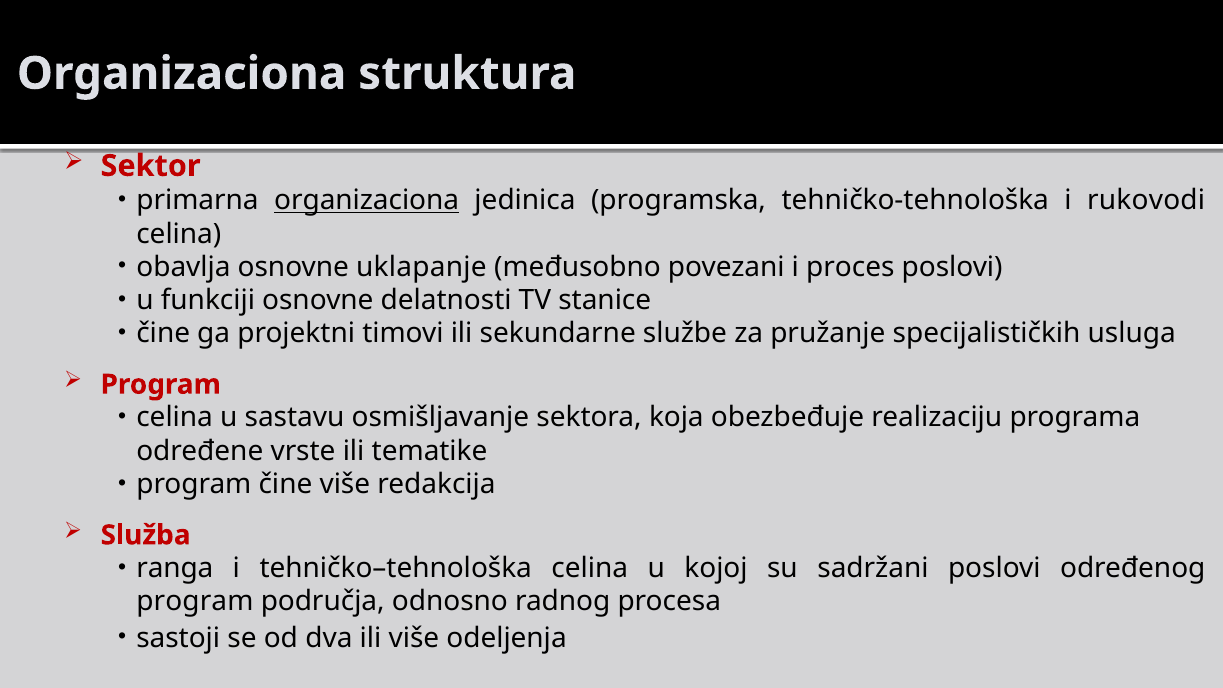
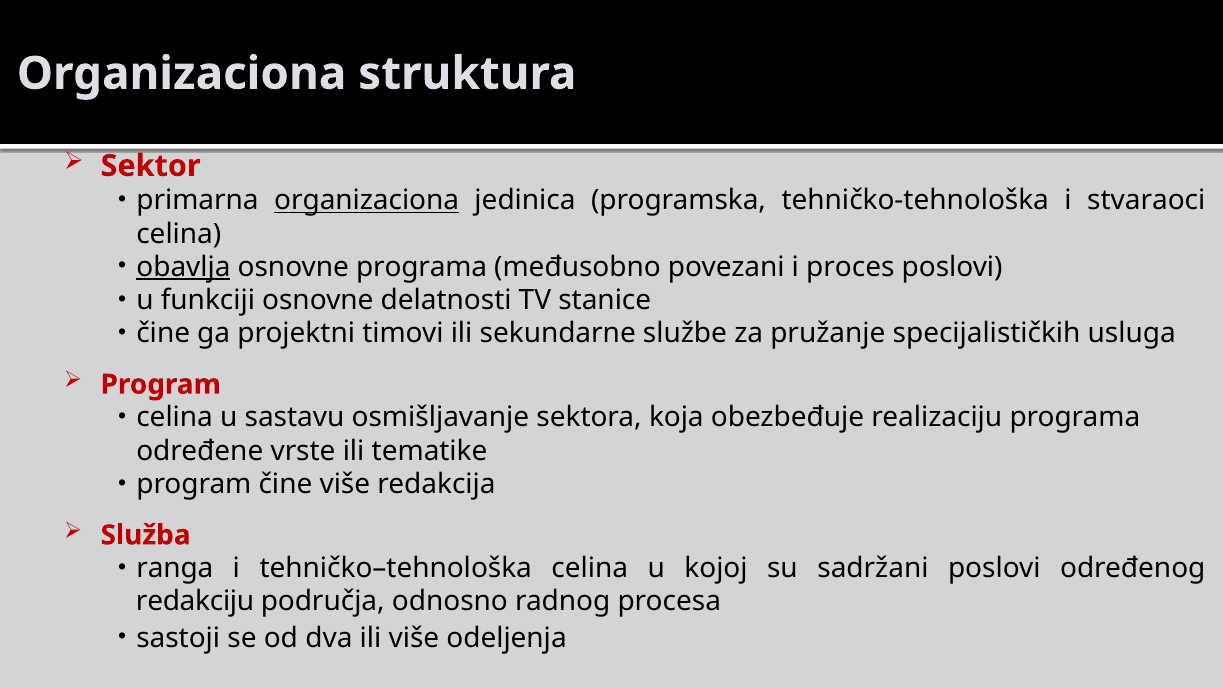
rukovodi: rukovodi -> stvaraoci
obavlja underline: none -> present
osnovne uklapanje: uklapanje -> programa
program at (195, 602): program -> redakciju
